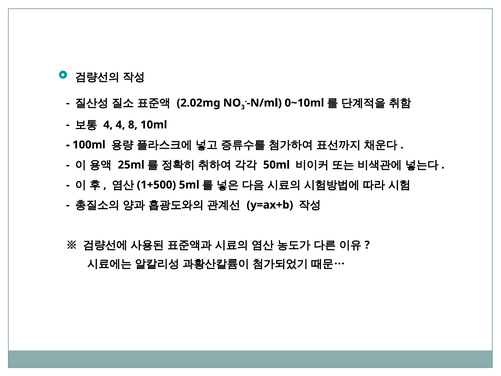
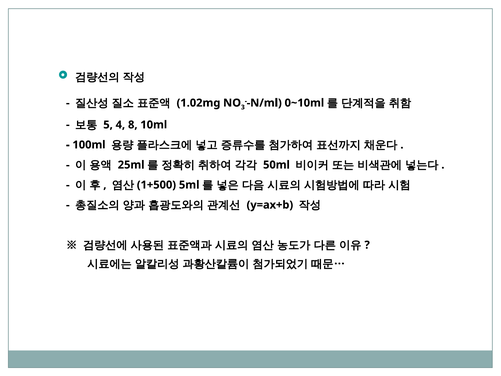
2.02mg: 2.02mg -> 1.02mg
4 at (108, 125): 4 -> 5
